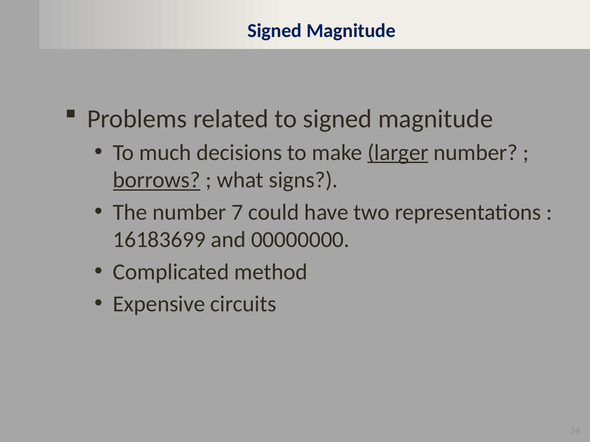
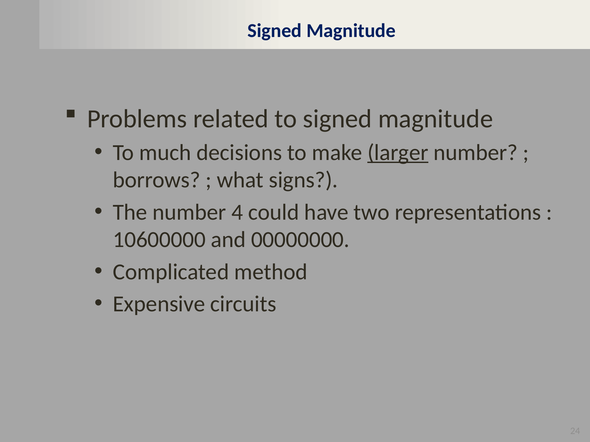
borrows underline: present -> none
7: 7 -> 4
16183699: 16183699 -> 10600000
